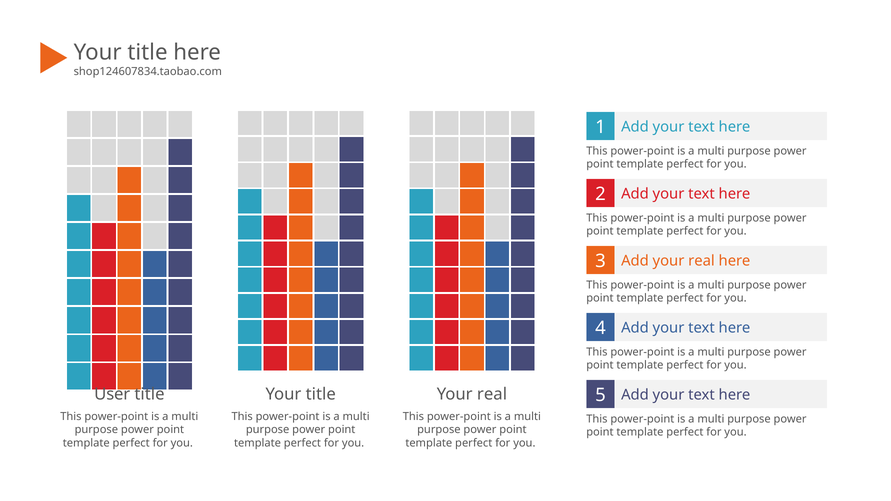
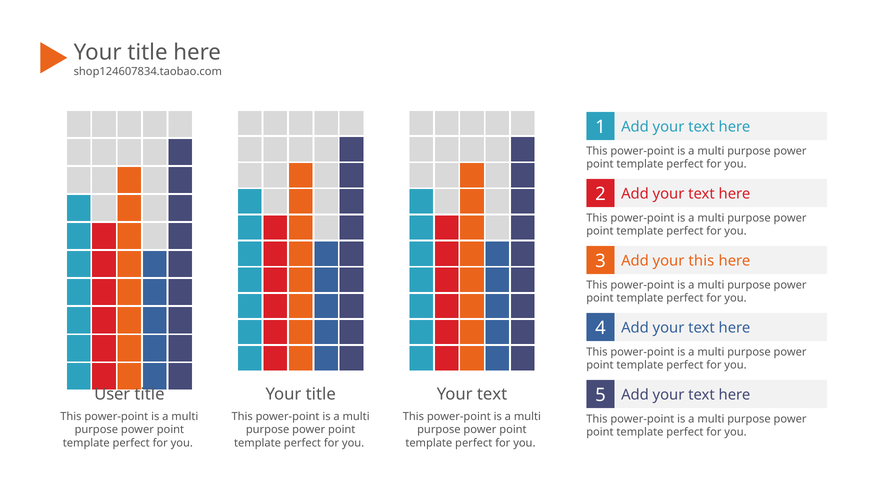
Add your real: real -> this
real at (492, 395): real -> text
